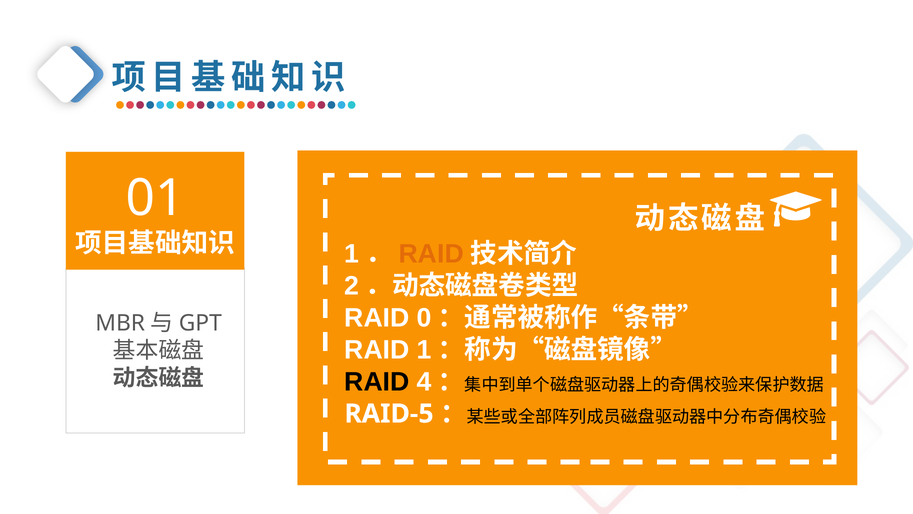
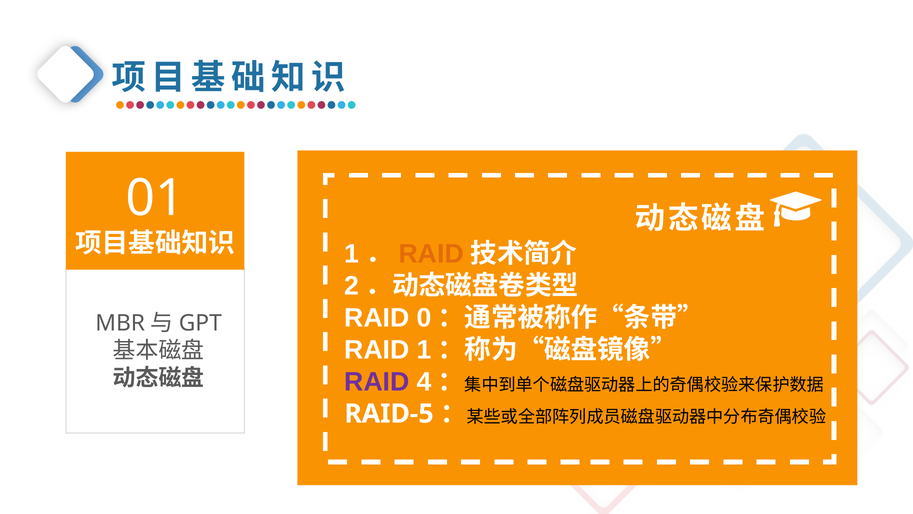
RAID at (377, 381) colour: black -> purple
